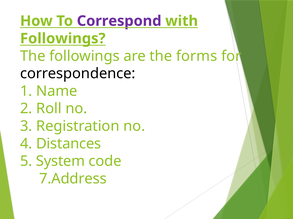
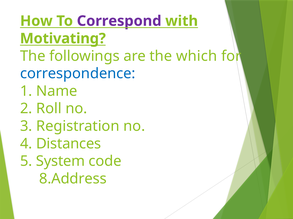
Followings at (63, 39): Followings -> Motivating
forms: forms -> which
correspondence colour: black -> blue
7.Address: 7.Address -> 8.Address
